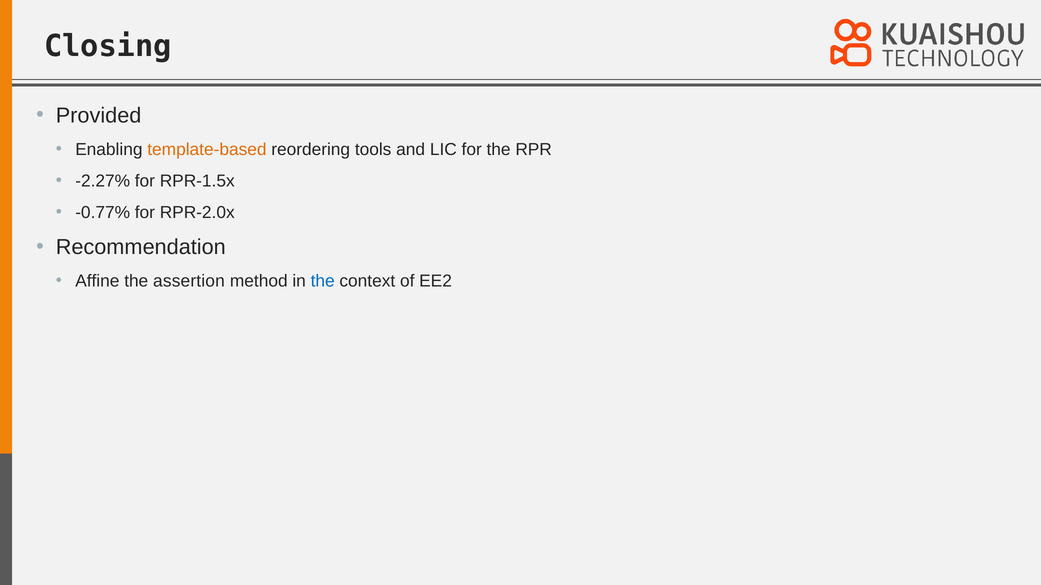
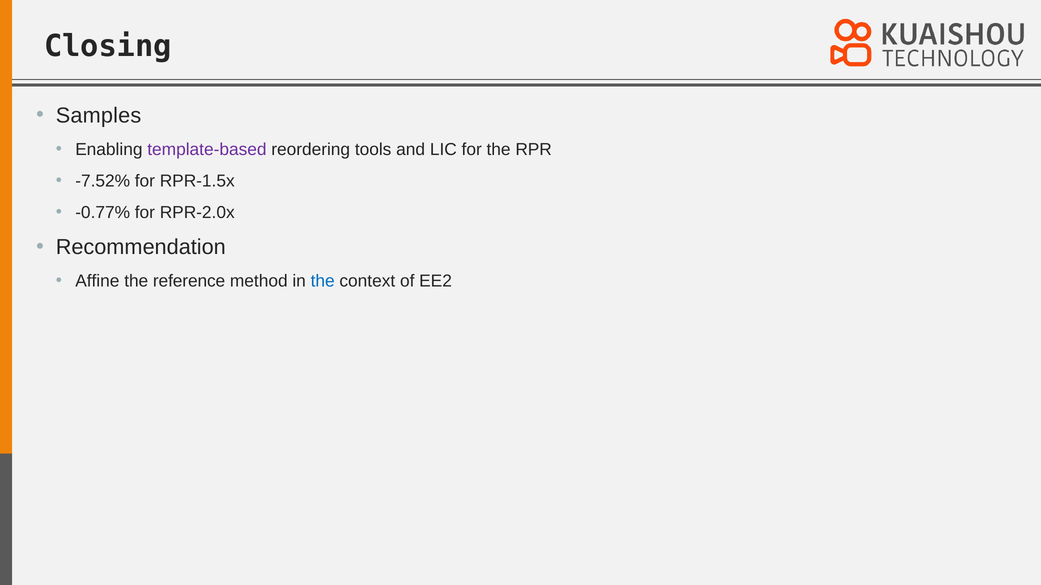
Provided: Provided -> Samples
template-based colour: orange -> purple
-2.27%: -2.27% -> -7.52%
assertion: assertion -> reference
